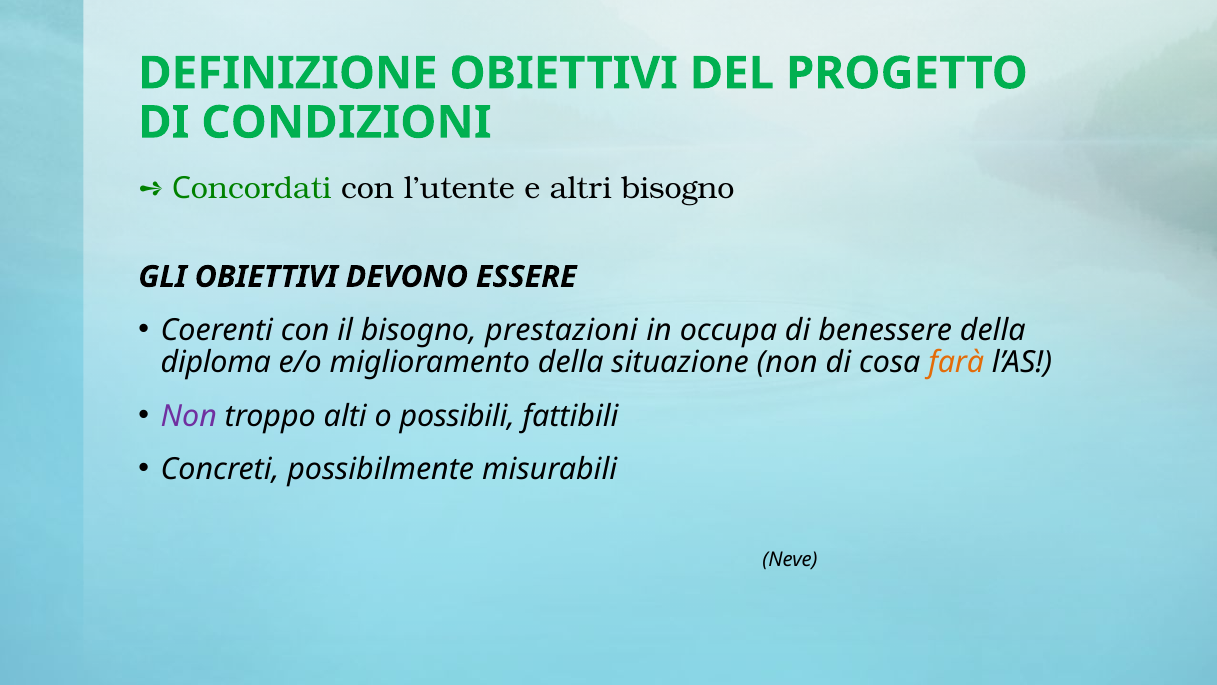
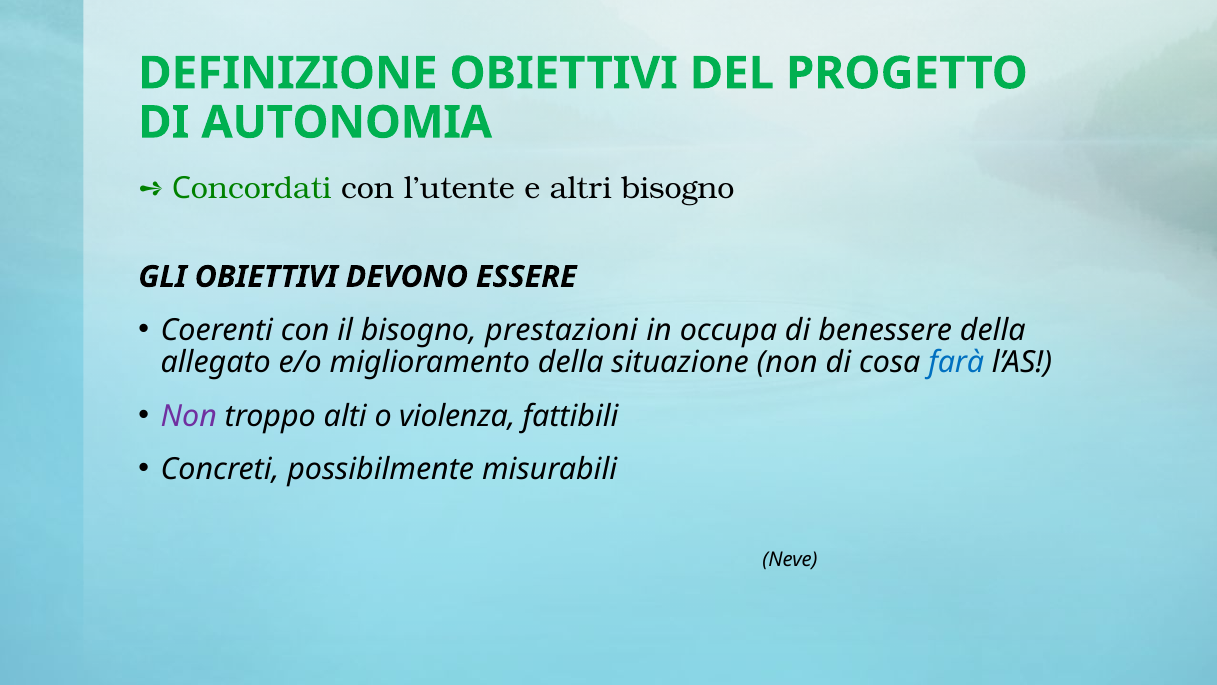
CONDIZIONI: CONDIZIONI -> AUTONOMIA
diploma: diploma -> allegato
farà colour: orange -> blue
possibili: possibili -> violenza
